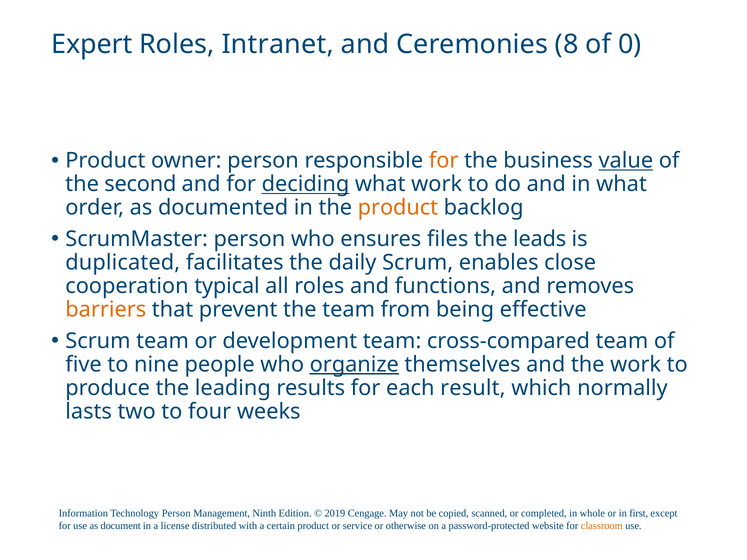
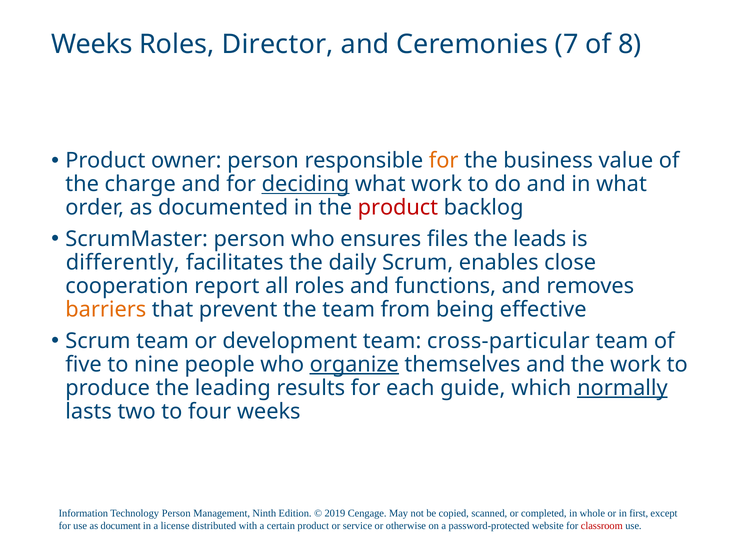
Expert at (92, 44): Expert -> Weeks
Intranet: Intranet -> Director
8: 8 -> 7
0: 0 -> 8
value underline: present -> none
second: second -> charge
product at (398, 208) colour: orange -> red
duplicated: duplicated -> differently
typical: typical -> report
cross-compared: cross-compared -> cross-particular
result: result -> guide
normally underline: none -> present
classroom colour: orange -> red
